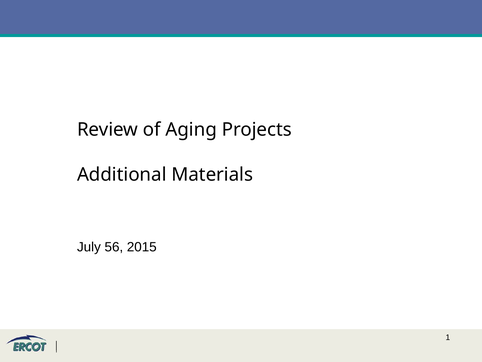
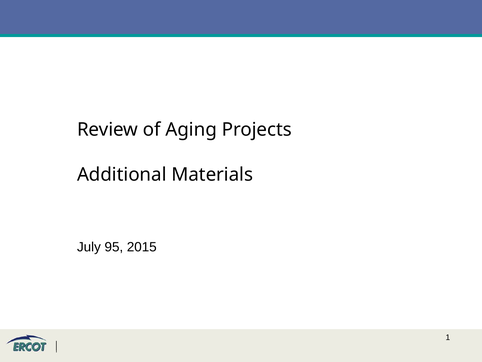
56: 56 -> 95
